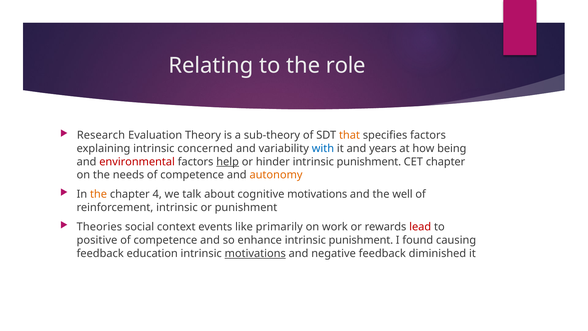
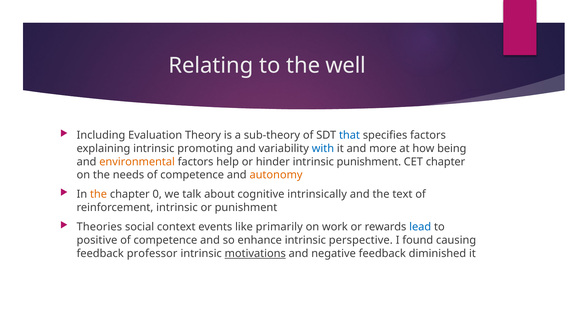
role: role -> well
Research: Research -> Including
that colour: orange -> blue
concerned: concerned -> promoting
years: years -> more
environmental colour: red -> orange
help underline: present -> none
4: 4 -> 0
cognitive motivations: motivations -> intrinsically
well: well -> text
lead colour: red -> blue
enhance intrinsic punishment: punishment -> perspective
education: education -> professor
